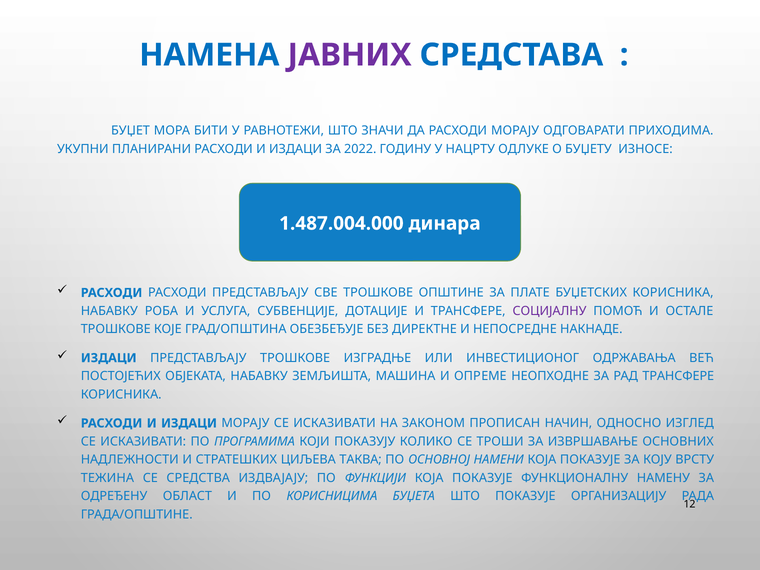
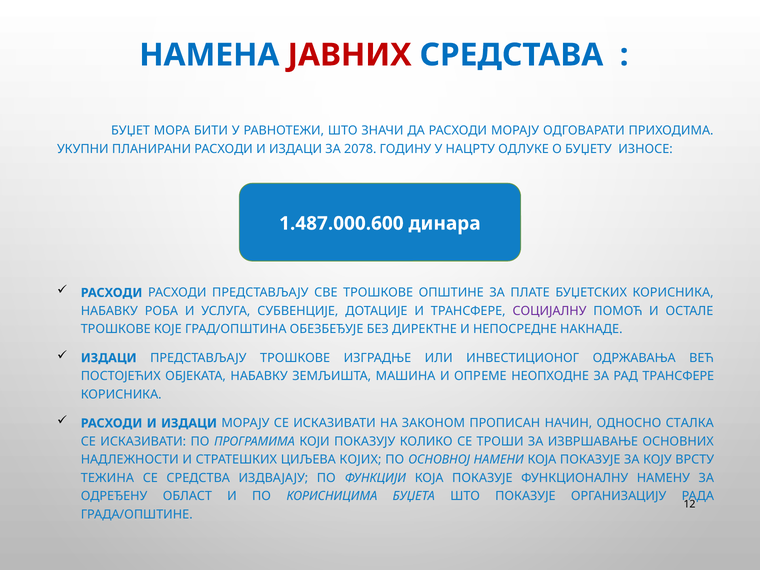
ЈАВНИХ colour: purple -> red
2022: 2022 -> 2078
1.487.004.000: 1.487.004.000 -> 1.487.000.600
ИЗГЛЕД: ИЗГЛЕД -> СТАЛКА
ТАКВА: ТАКВА -> КОЈИХ
